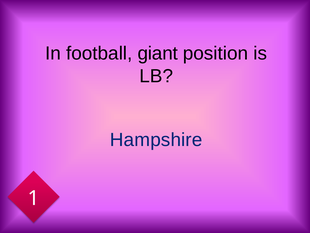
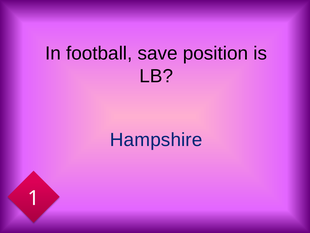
giant: giant -> save
